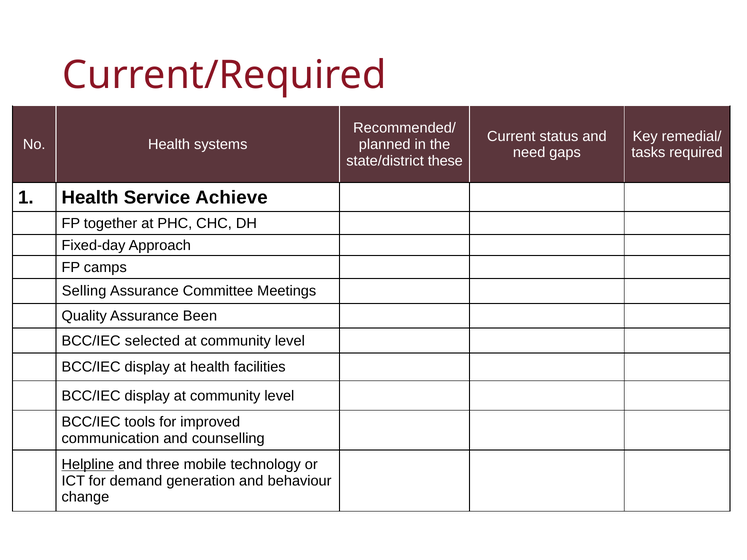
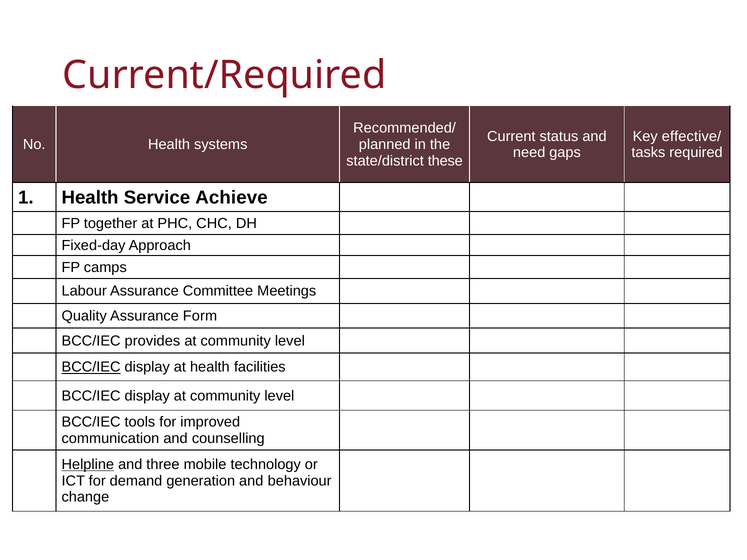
remedial/: remedial/ -> effective/
Selling: Selling -> Labour
Been: Been -> Form
selected: selected -> provides
BCC/IEC at (91, 367) underline: none -> present
